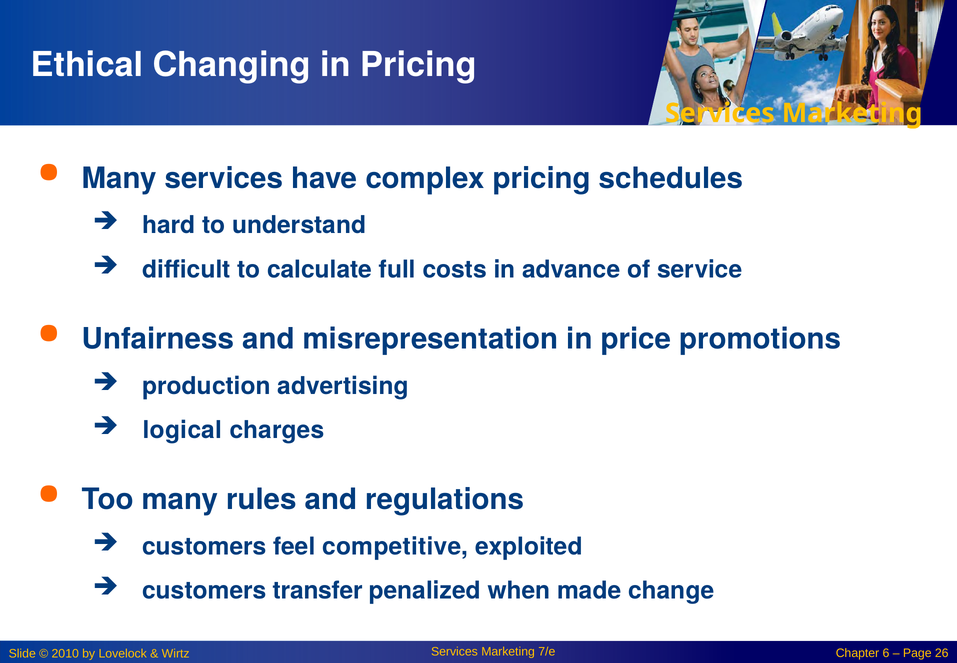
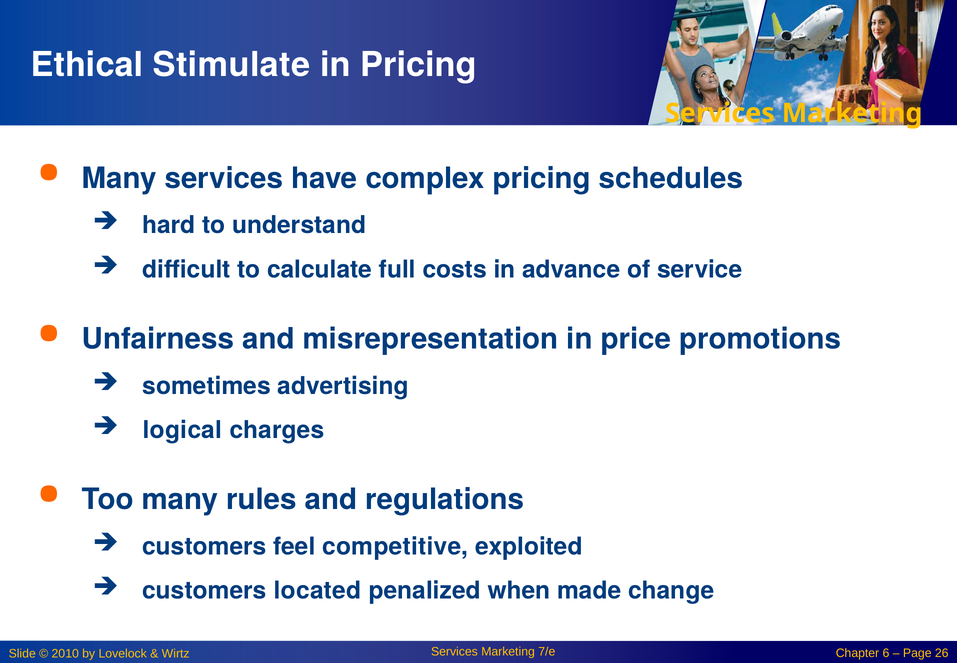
Changing: Changing -> Stimulate
production: production -> sometimes
transfer: transfer -> located
